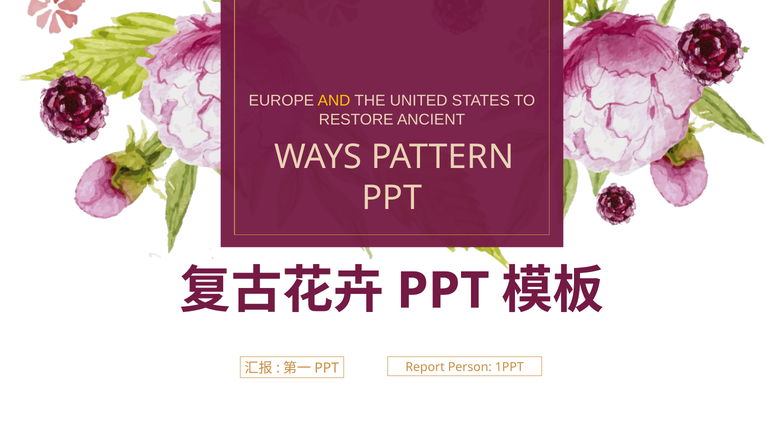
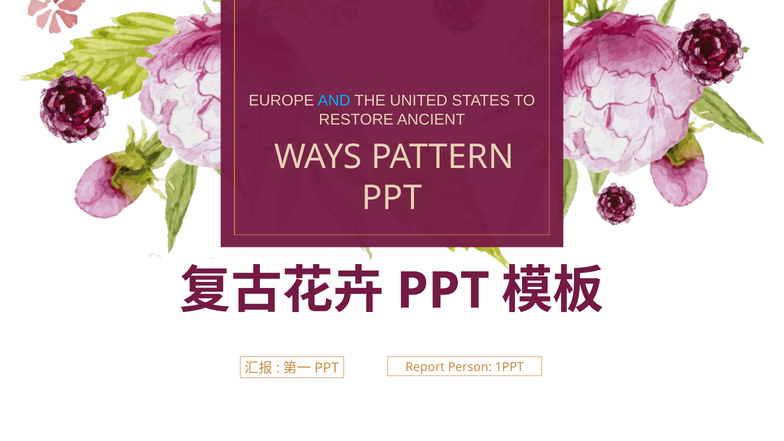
AND colour: yellow -> light blue
